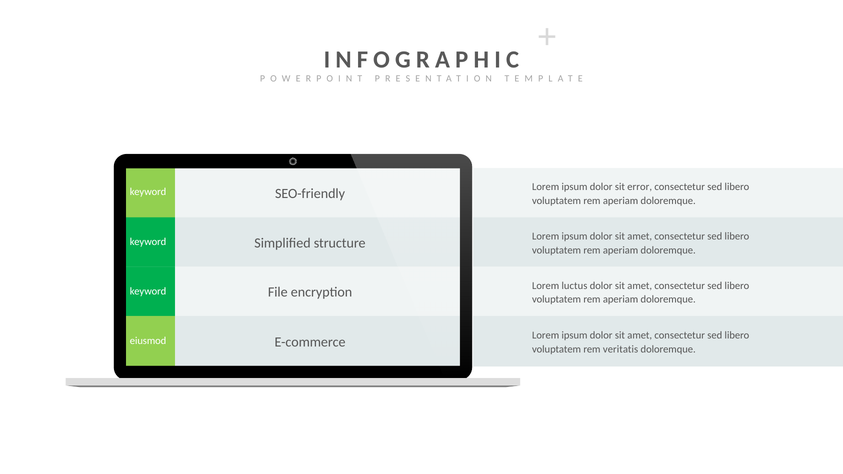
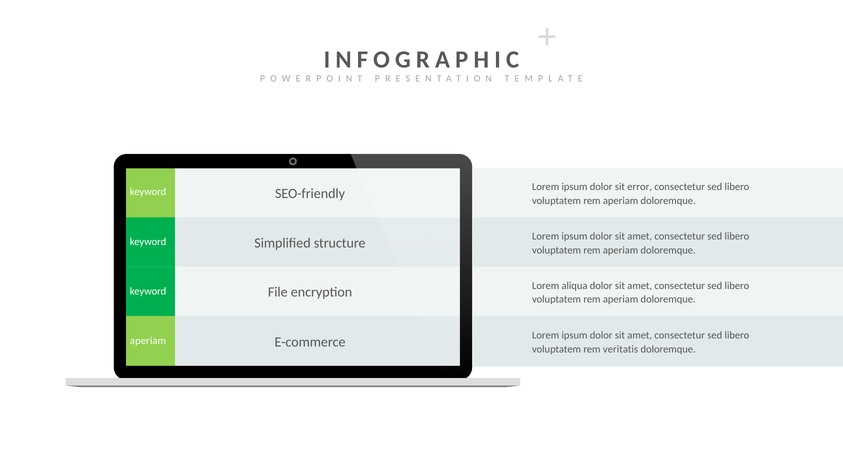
luctus: luctus -> aliqua
eiusmod at (148, 341): eiusmod -> aperiam
